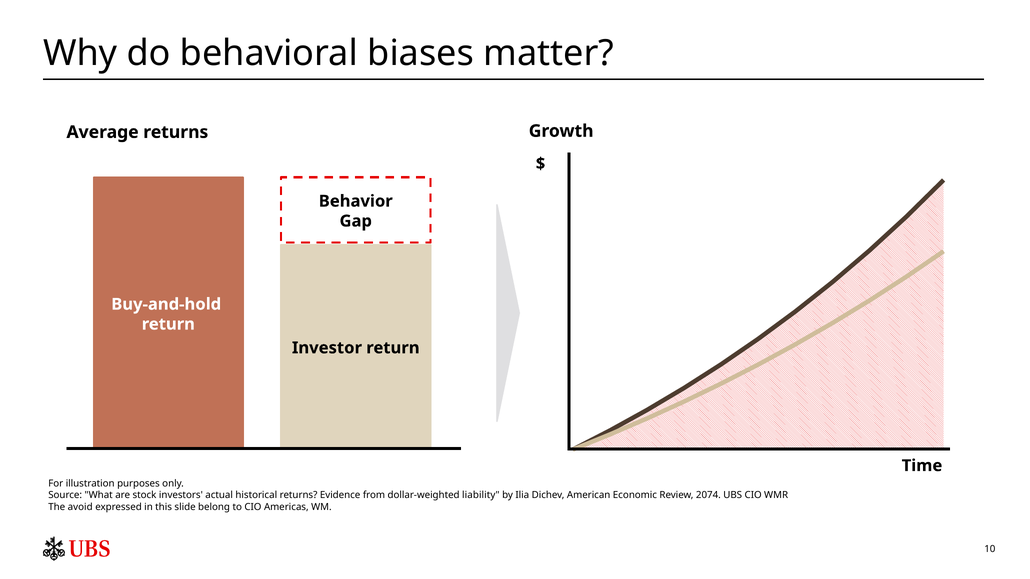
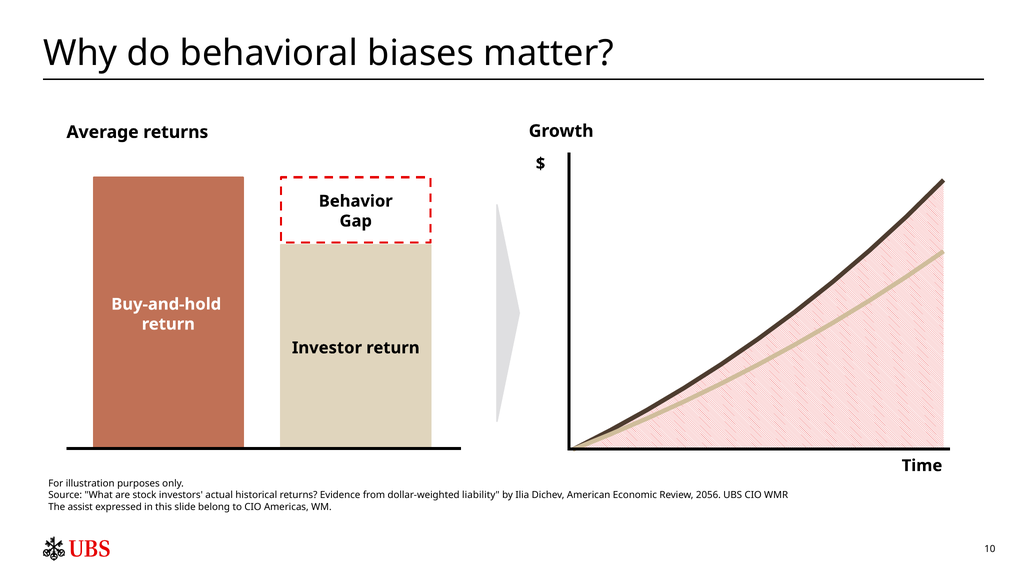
2074: 2074 -> 2056
avoid: avoid -> assist
